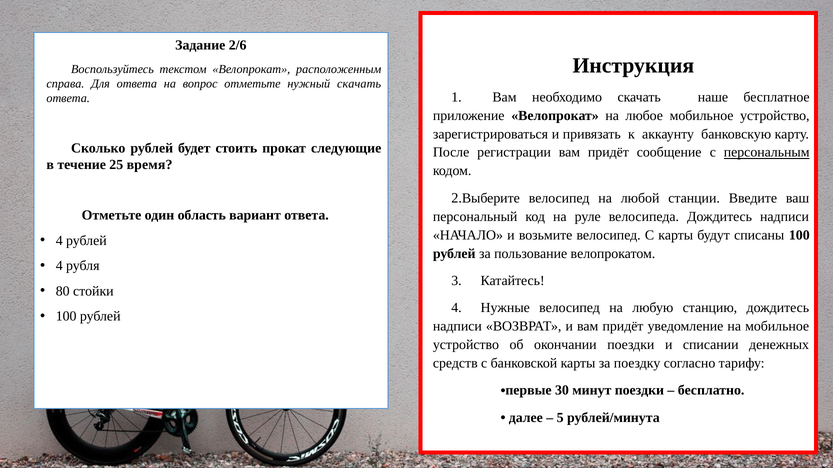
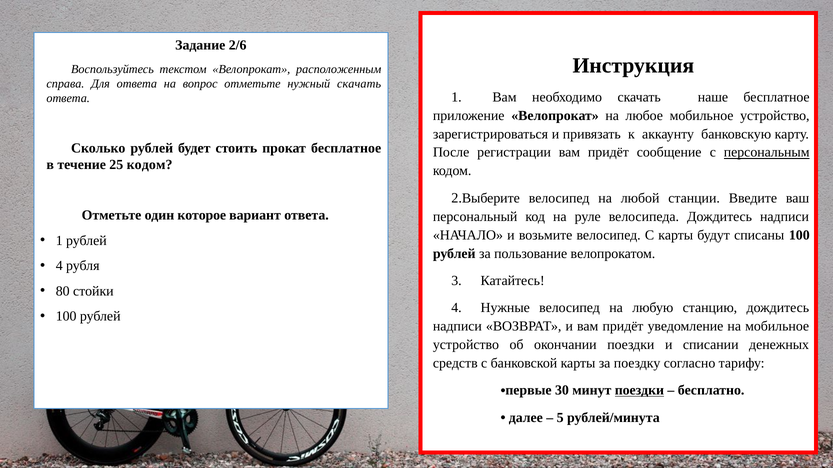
прокат следующие: следующие -> бесплатное
25 время: время -> кодом
область: область -> которое
4 at (59, 241): 4 -> 1
поездки at (639, 391) underline: none -> present
